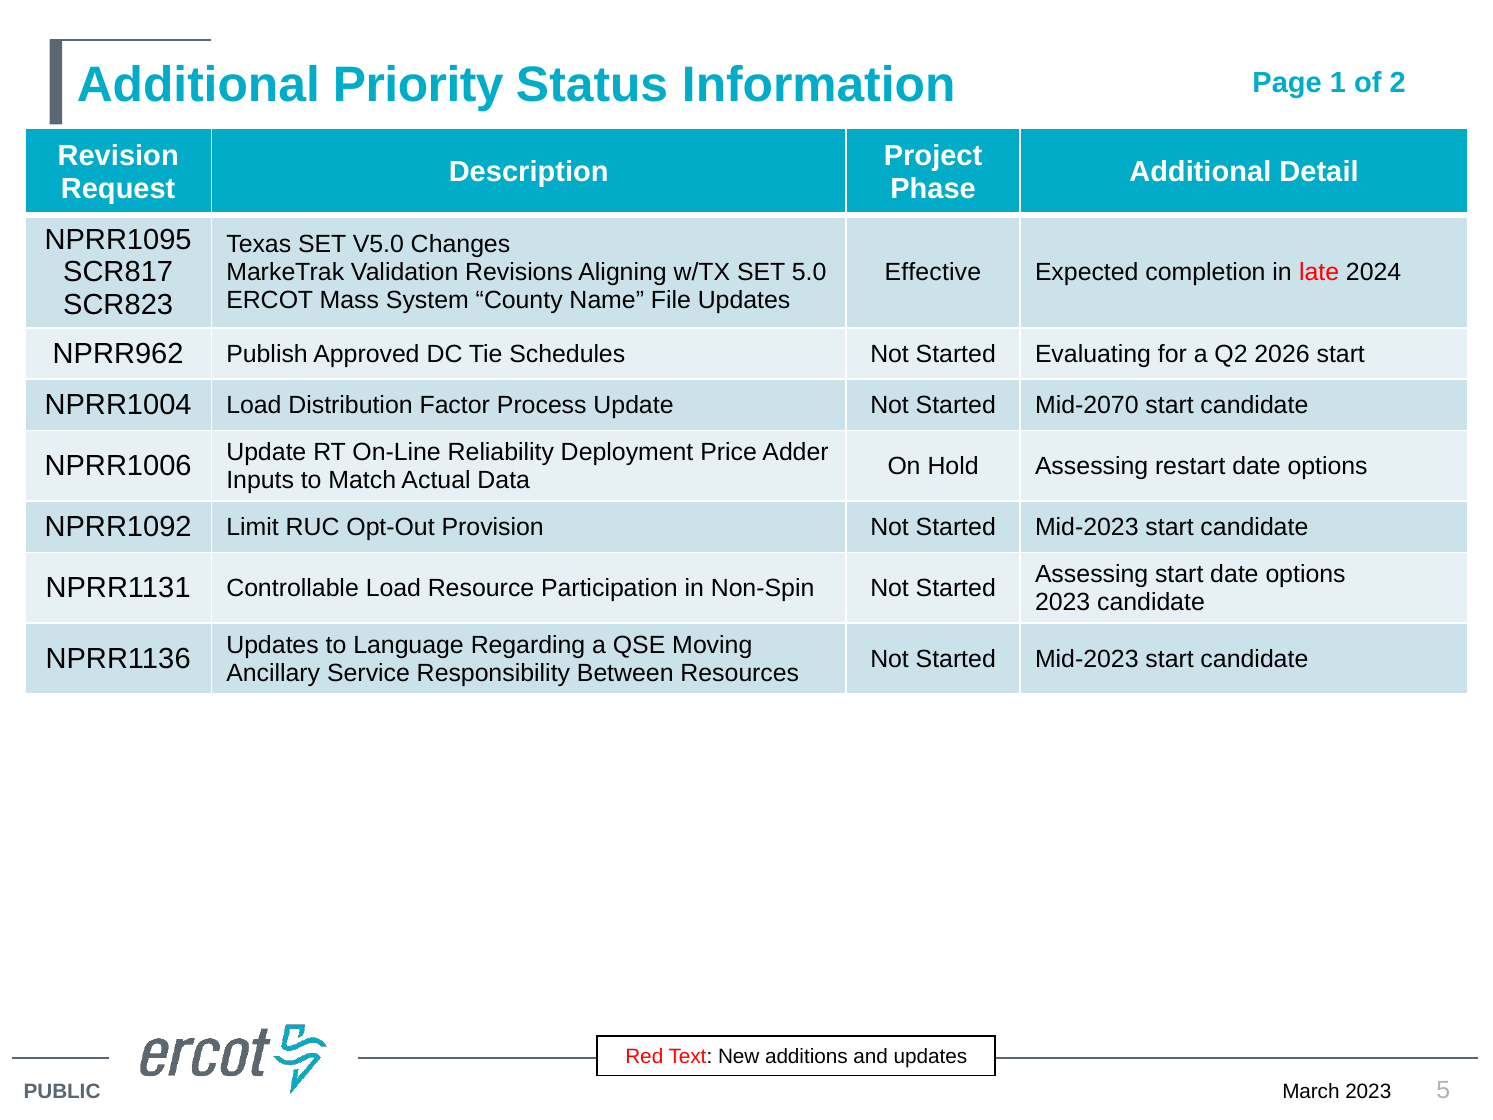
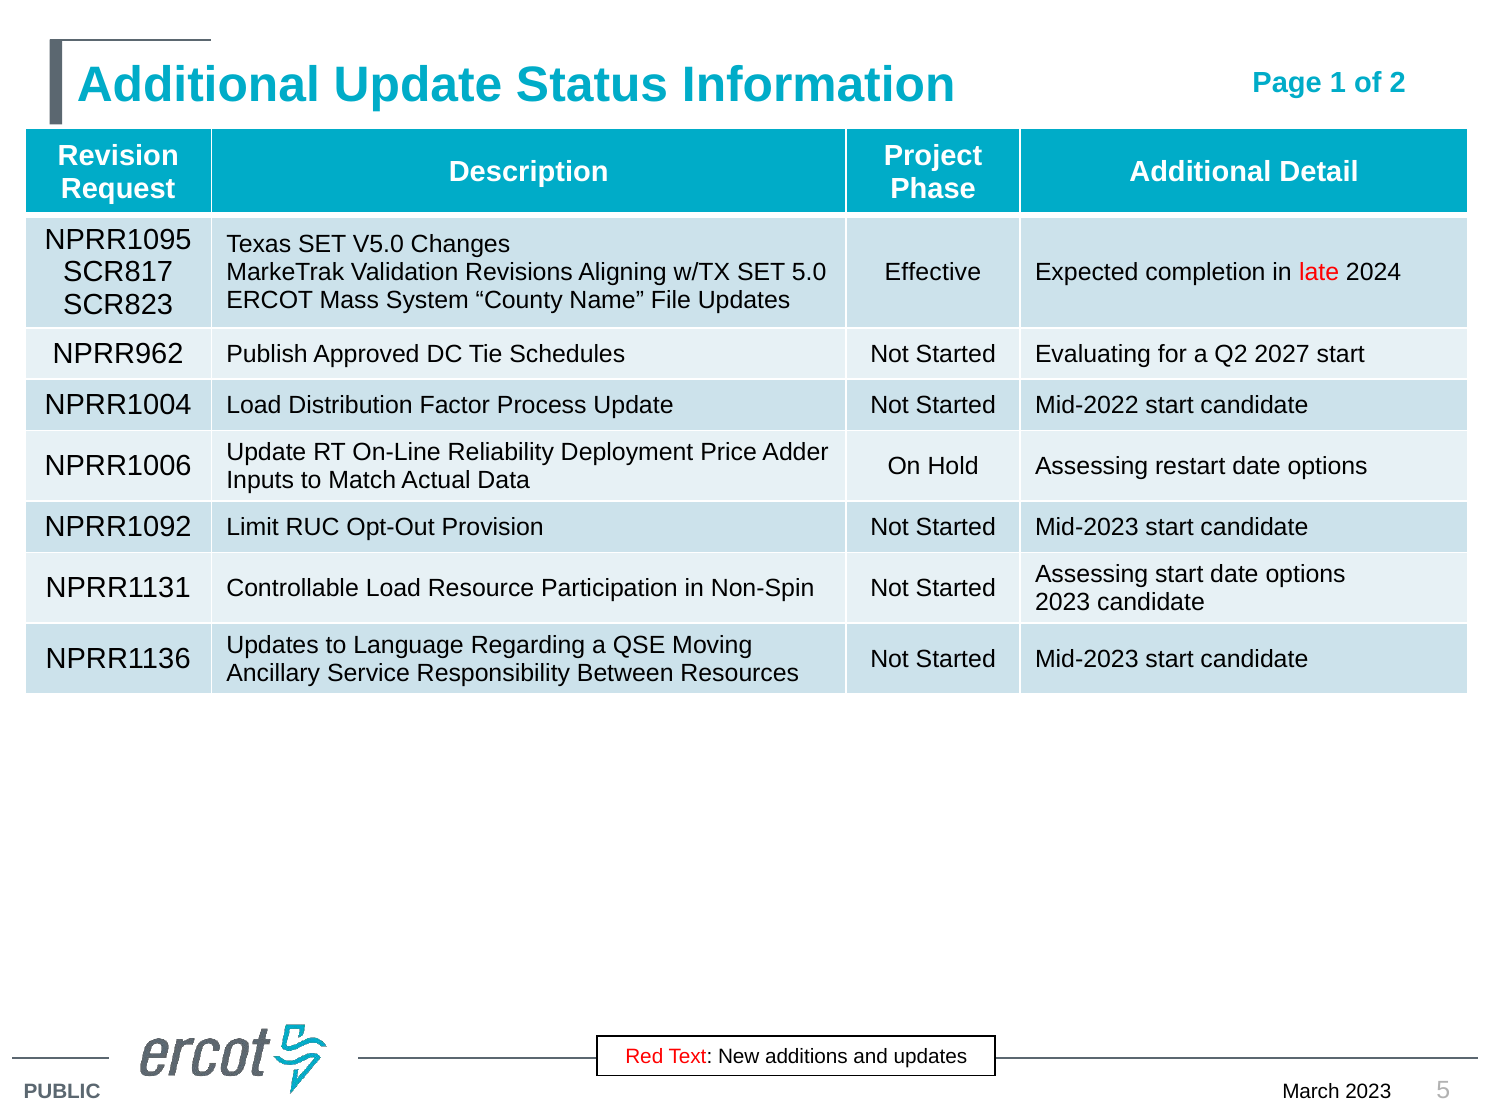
Additional Priority: Priority -> Update
2026: 2026 -> 2027
Mid-2070: Mid-2070 -> Mid-2022
